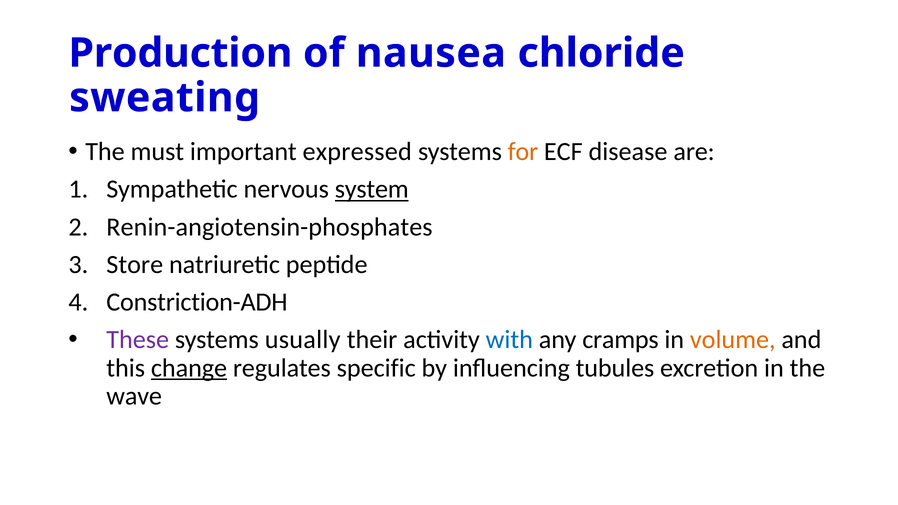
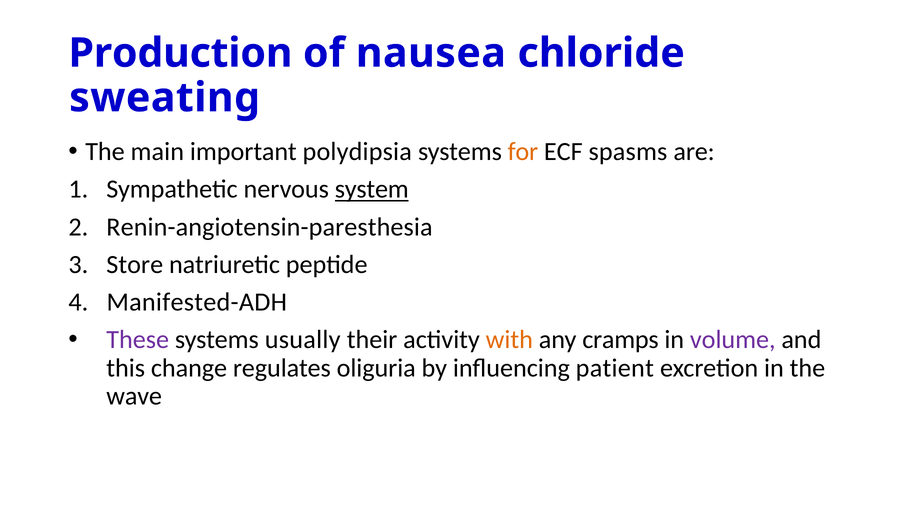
must: must -> main
expressed: expressed -> polydipsia
disease: disease -> spasms
Renin-angiotensin-phosphates: Renin-angiotensin-phosphates -> Renin-angiotensin-paresthesia
Constriction-ADH: Constriction-ADH -> Manifested-ADH
with colour: blue -> orange
volume colour: orange -> purple
change underline: present -> none
specific: specific -> oliguria
tubules: tubules -> patient
